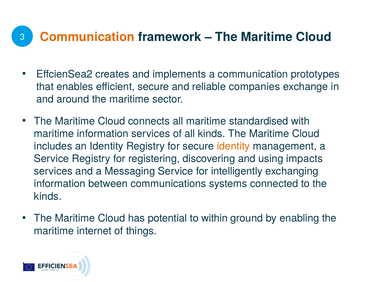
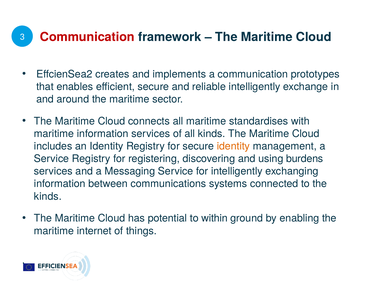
Communication at (87, 37) colour: orange -> red
reliable companies: companies -> intelligently
standardised: standardised -> standardises
impacts: impacts -> burdens
